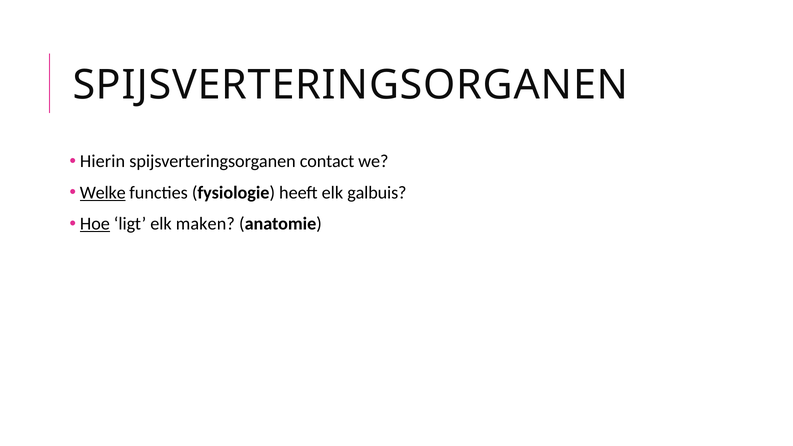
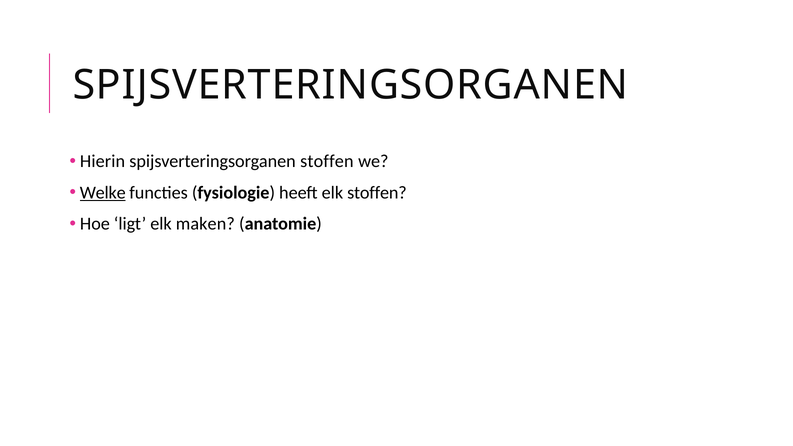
spijsverteringsorganen contact: contact -> stoffen
elk galbuis: galbuis -> stoffen
Hoe underline: present -> none
